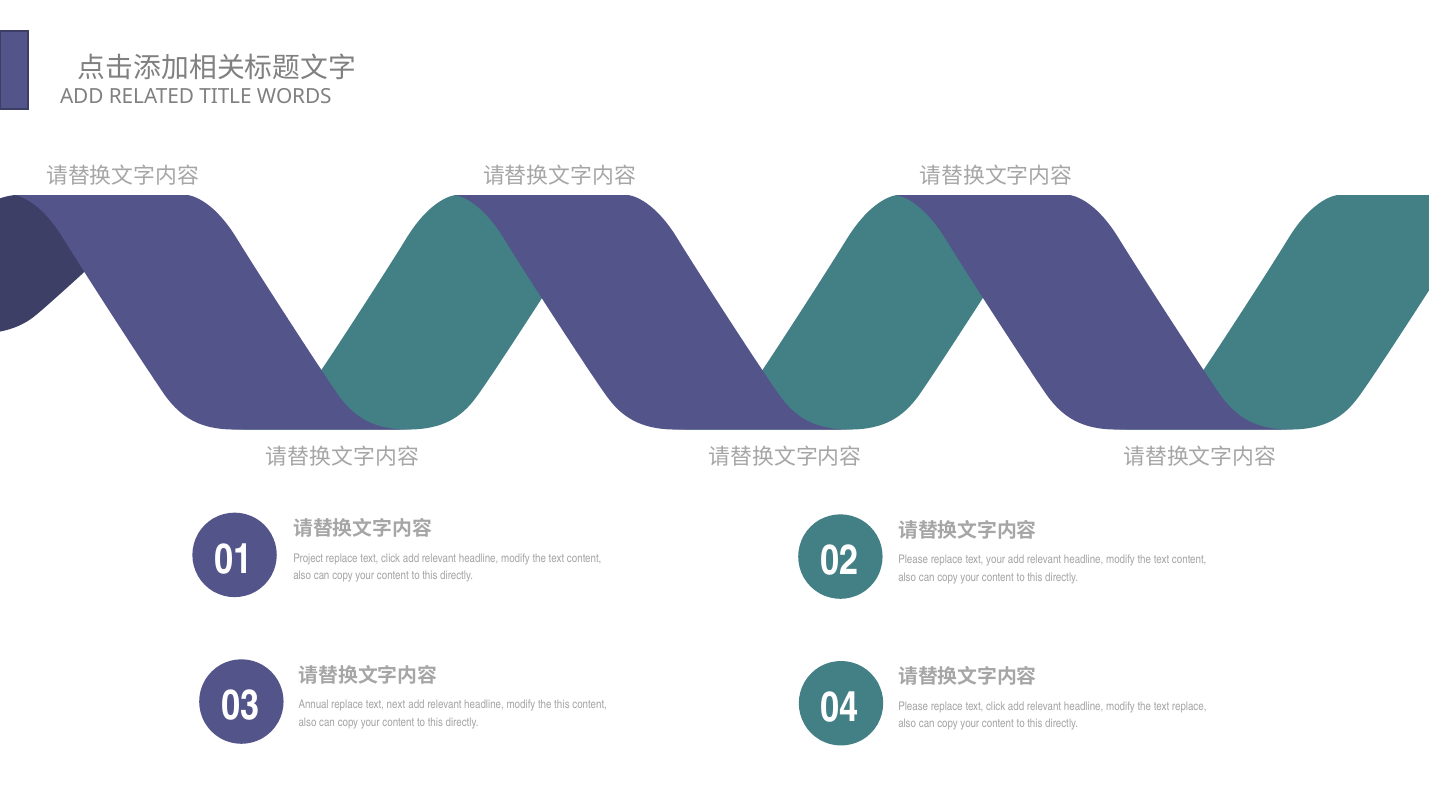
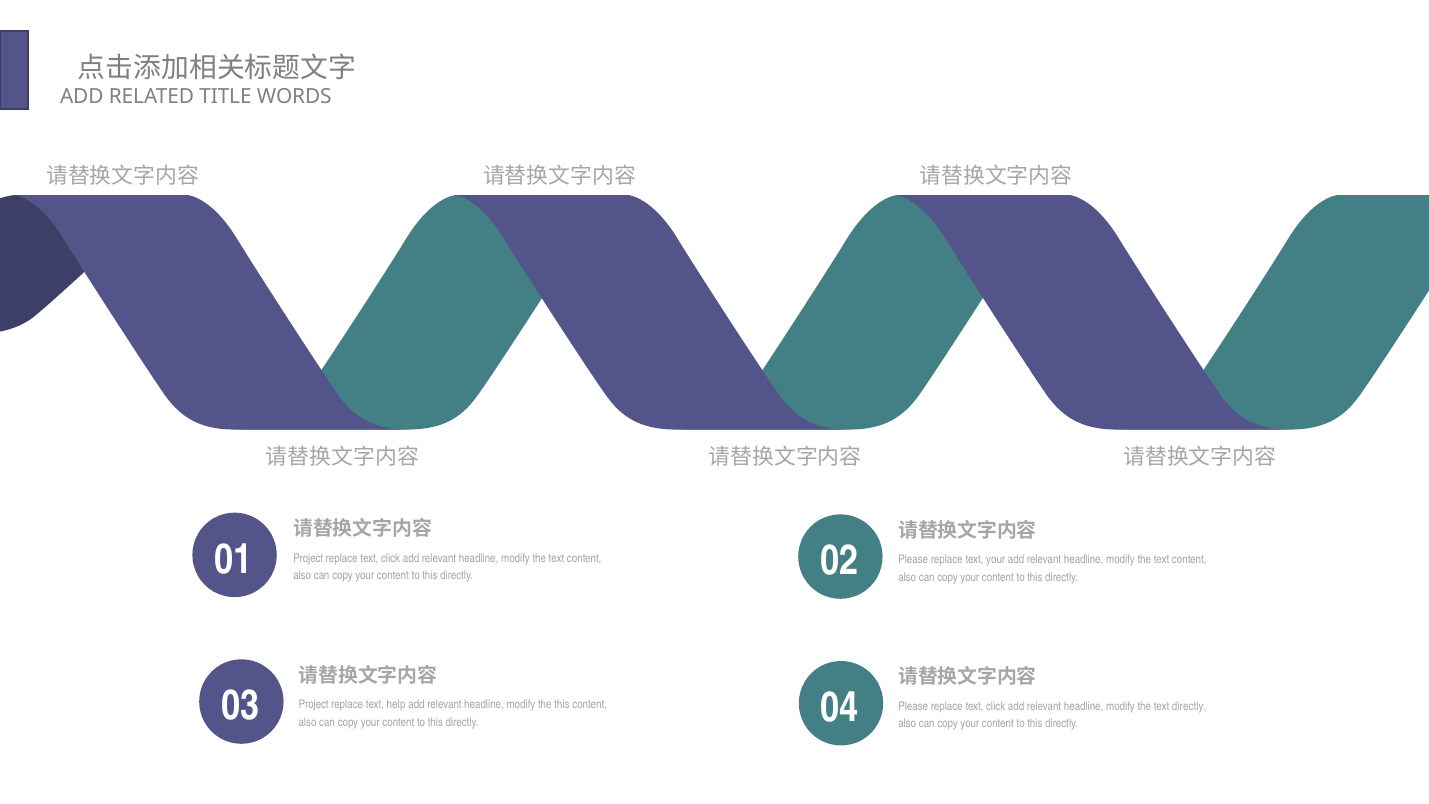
Annual at (314, 705): Annual -> Project
next: next -> help
text replace: replace -> directly
